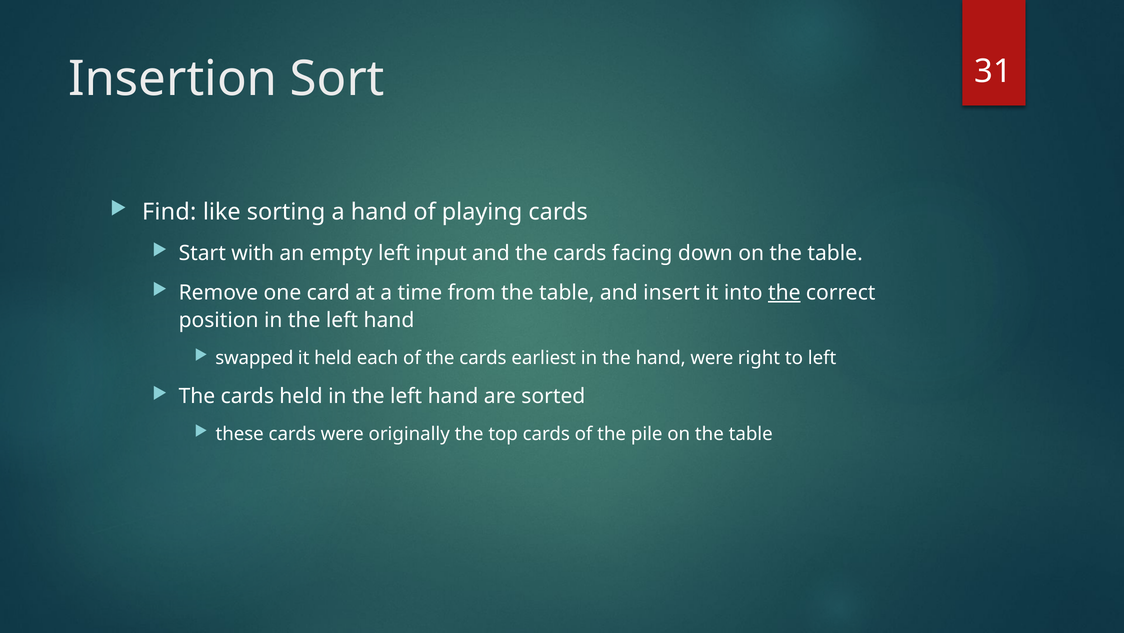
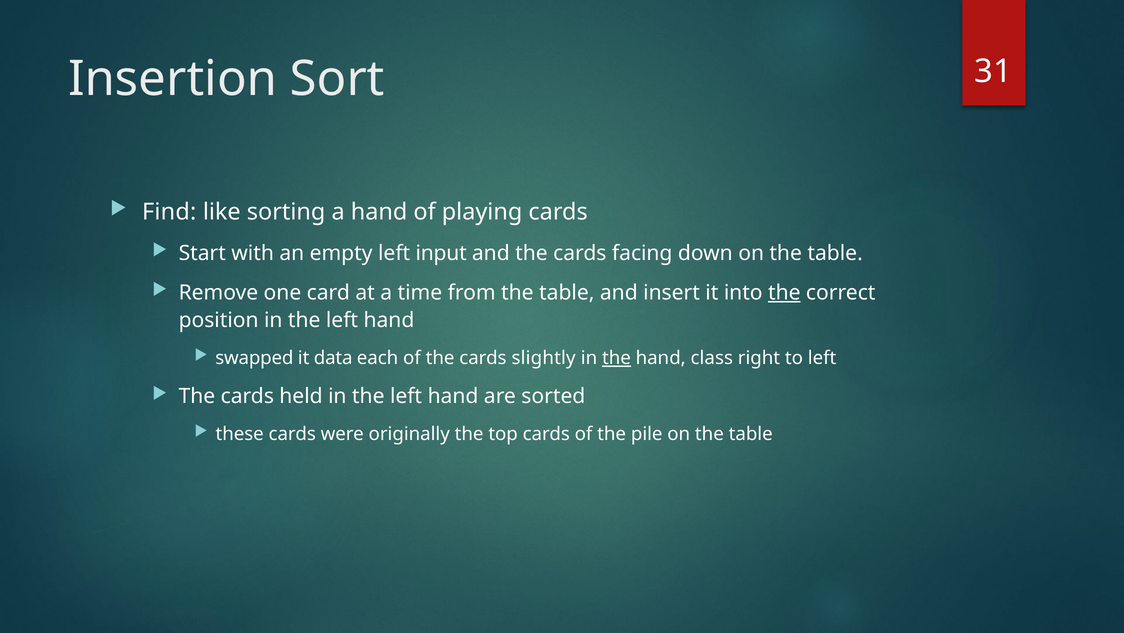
it held: held -> data
earliest: earliest -> slightly
the at (616, 358) underline: none -> present
hand were: were -> class
